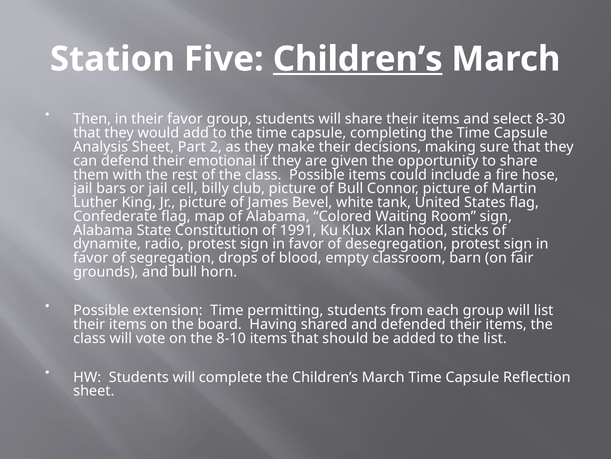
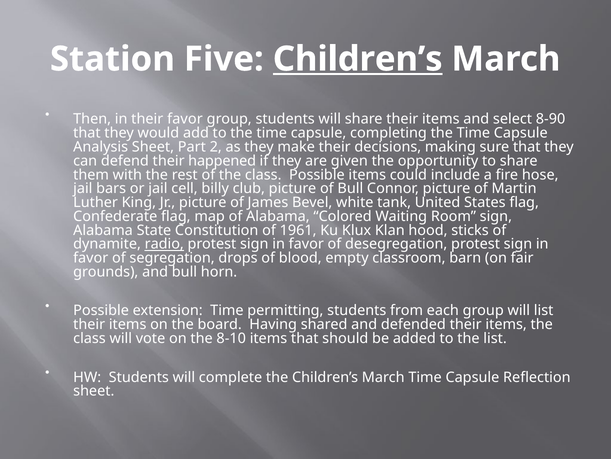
8-30: 8-30 -> 8-90
emotional: emotional -> happened
1991: 1991 -> 1961
radio underline: none -> present
